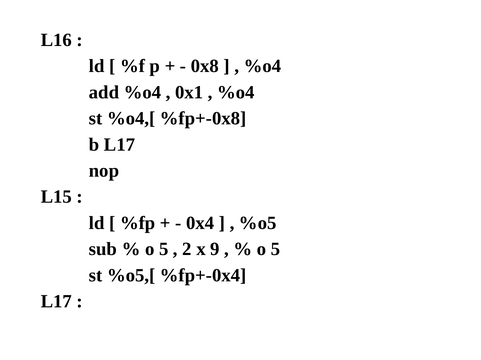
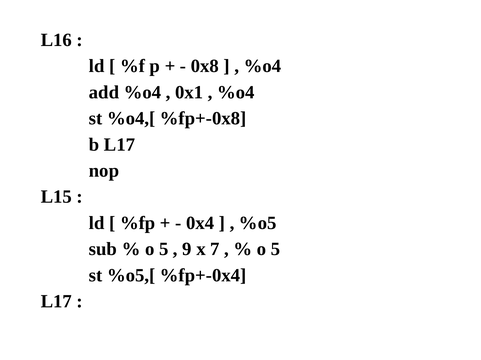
2: 2 -> 9
9: 9 -> 7
